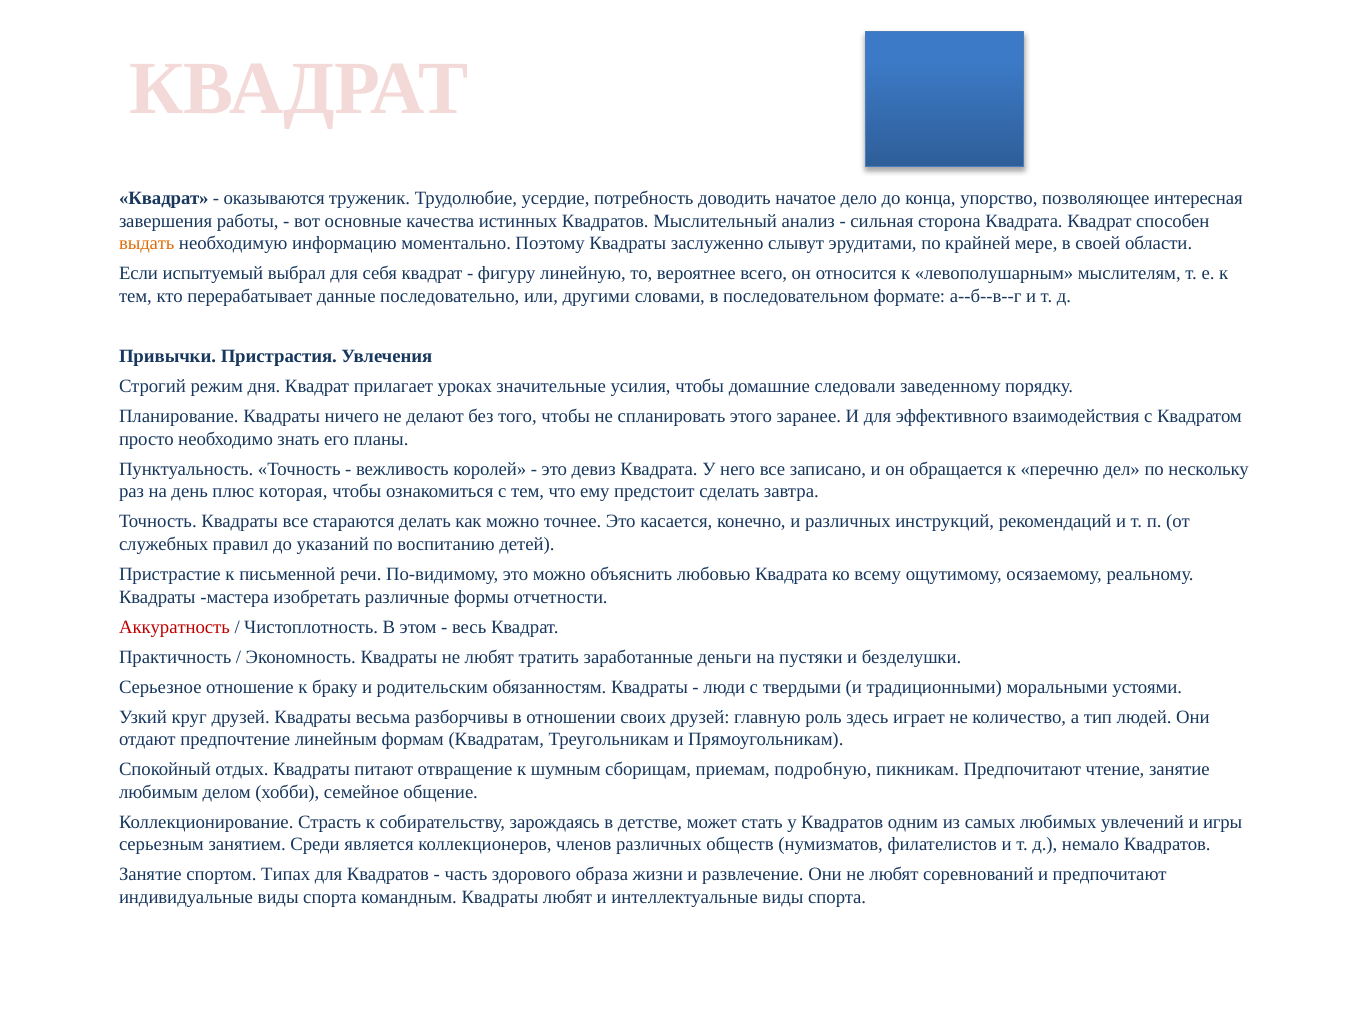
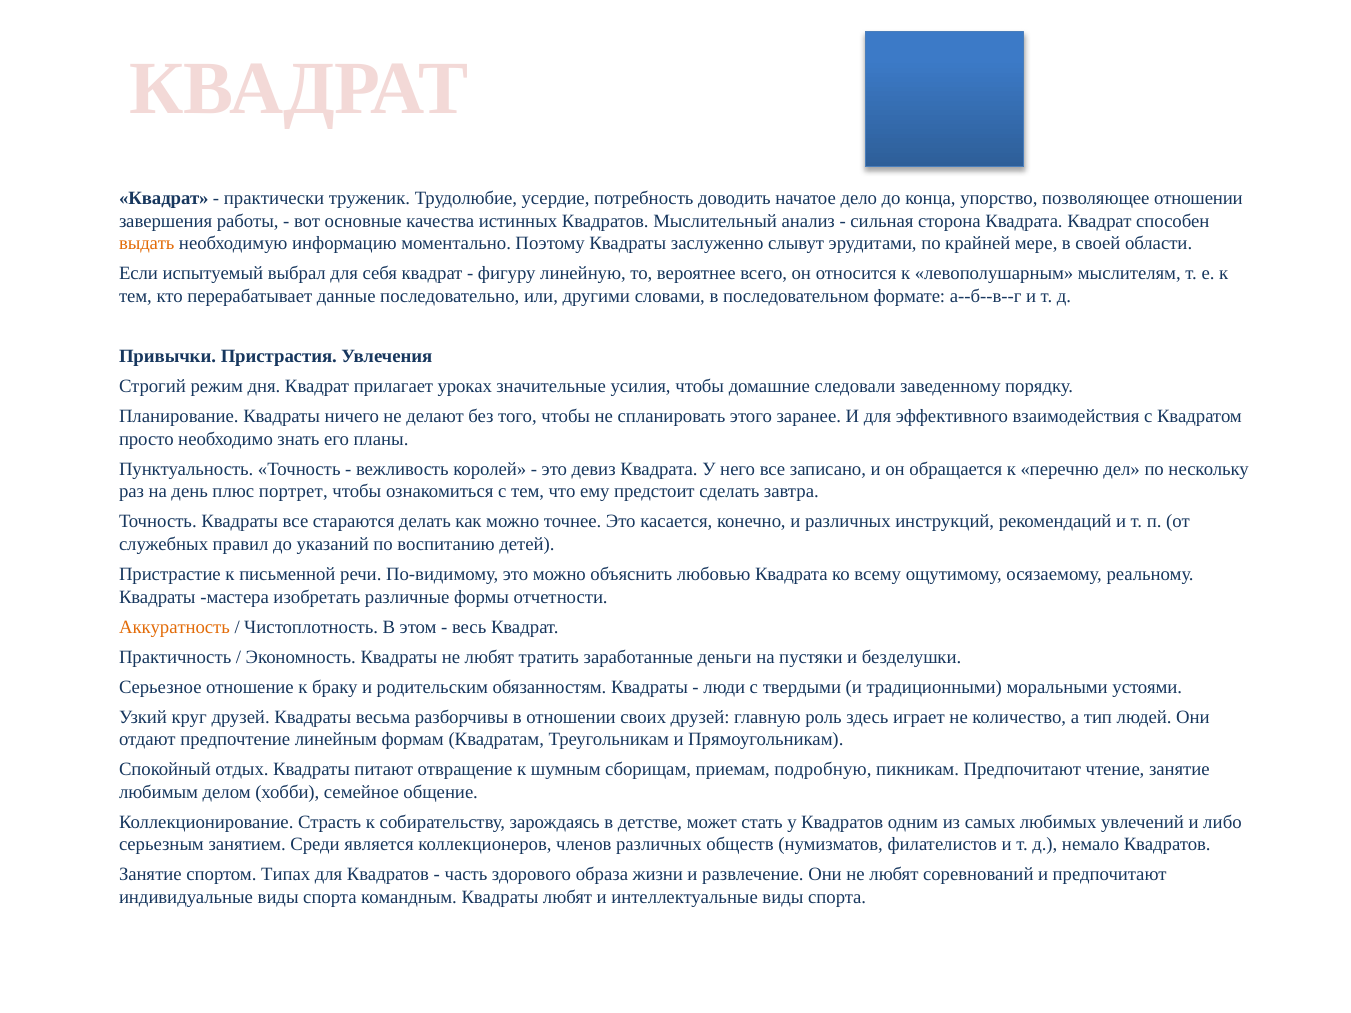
оказываются: оказываются -> практически
позволяющее интересная: интересная -> отношении
которая: которая -> портрет
Аккуратность colour: red -> orange
игры: игры -> либо
